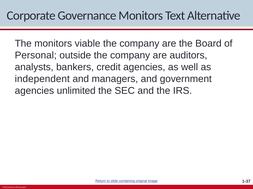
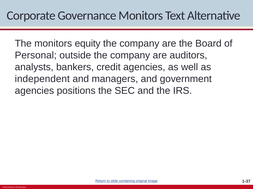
viable: viable -> equity
unlimited: unlimited -> positions
